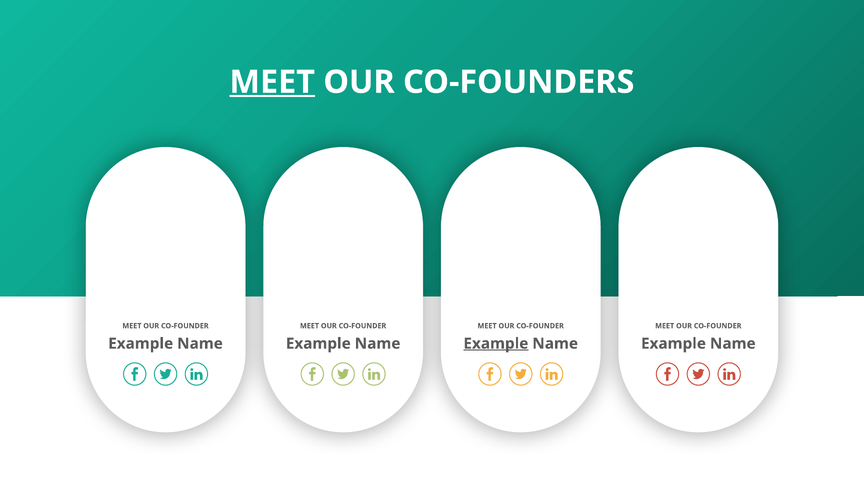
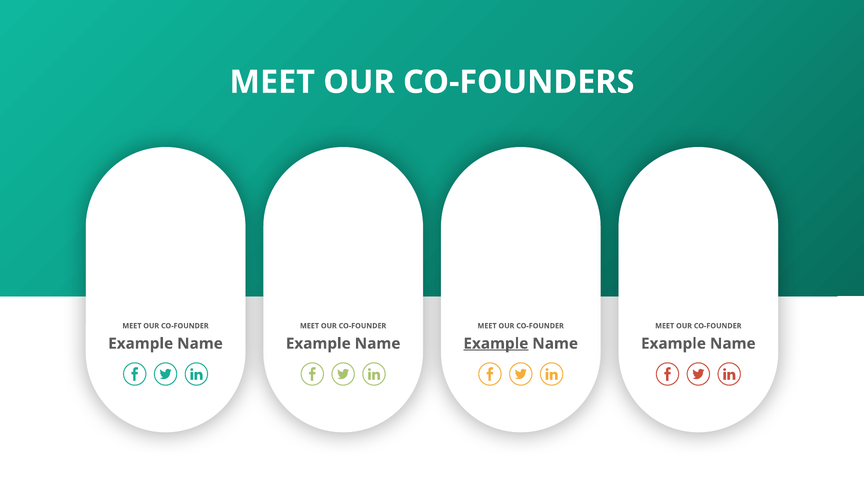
MEET at (272, 82) underline: present -> none
